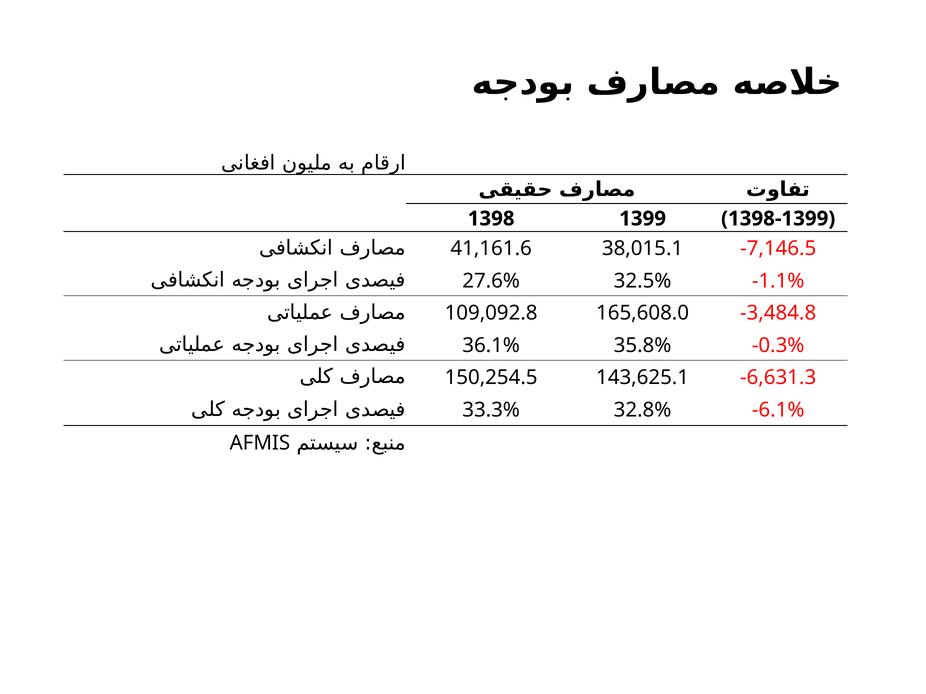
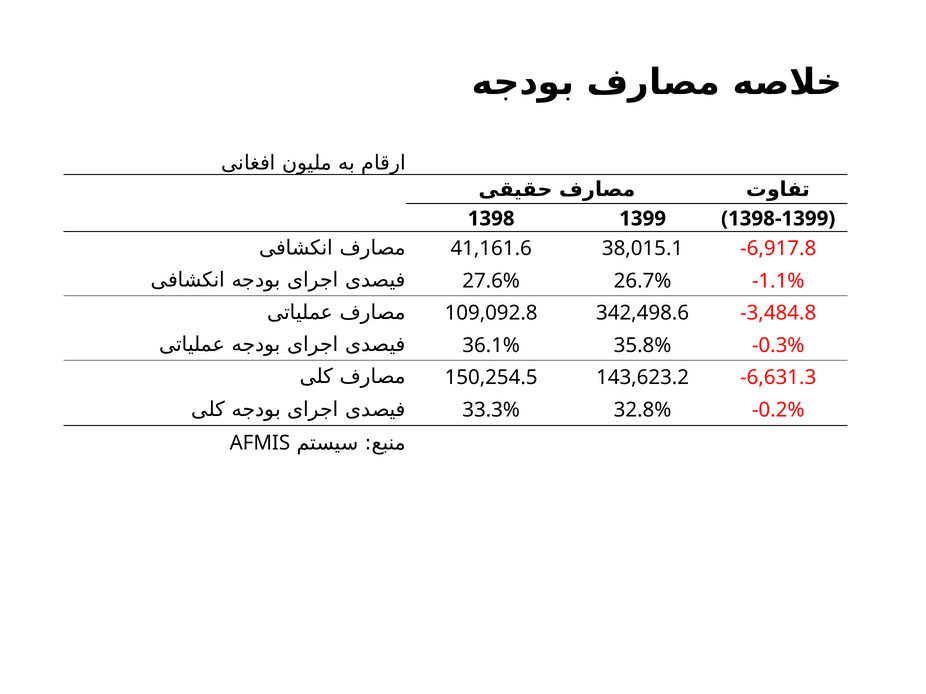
-7,146.5: -7,146.5 -> -6,917.8
32.5%: 32.5% -> 26.7%
165,608.0: 165,608.0 -> 342,498.6
143,625.1: 143,625.1 -> 143,623.2
-6.1%: -6.1% -> -0.2%
